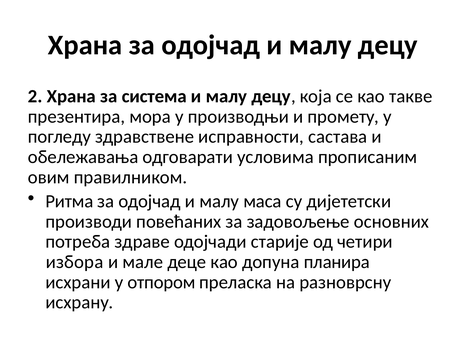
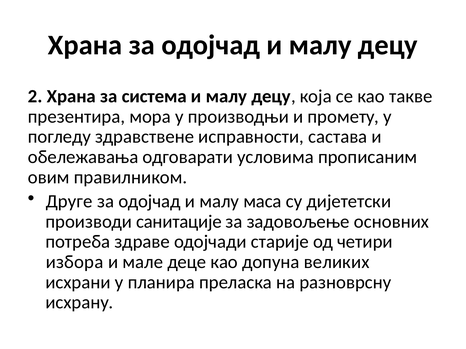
Ритма: Ритма -> Друге
повећаних: повећаних -> санитације
планира: планира -> великих
отпором: отпором -> планира
